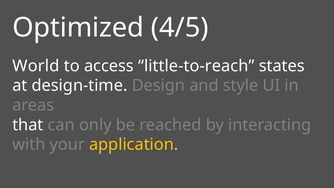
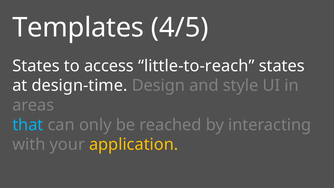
Optimized: Optimized -> Templates
World at (36, 66): World -> States
that colour: white -> light blue
